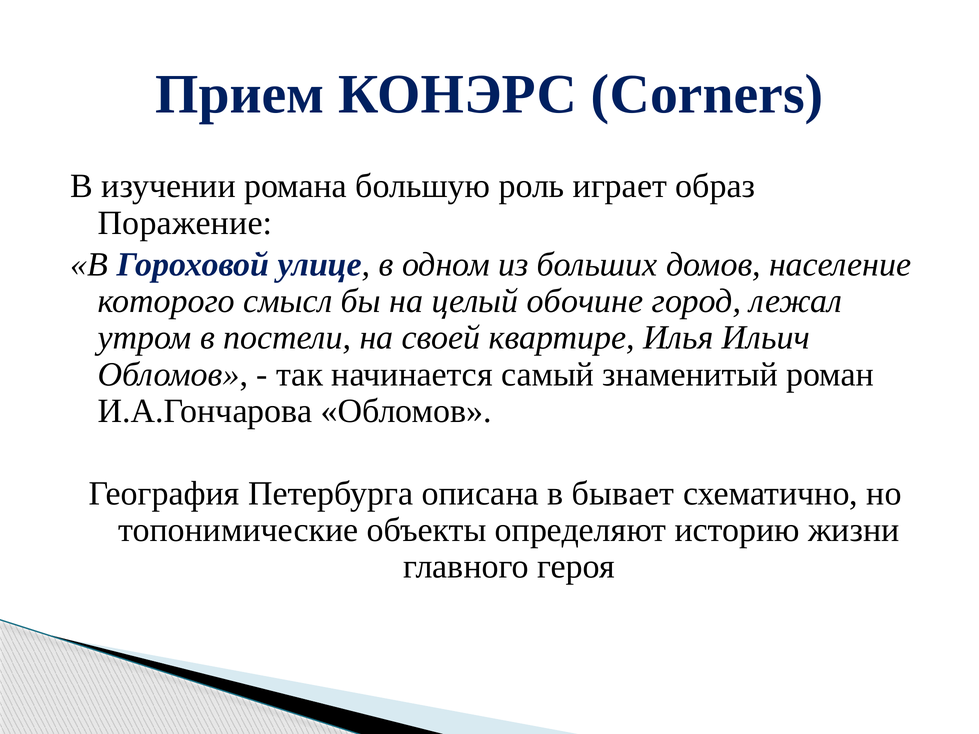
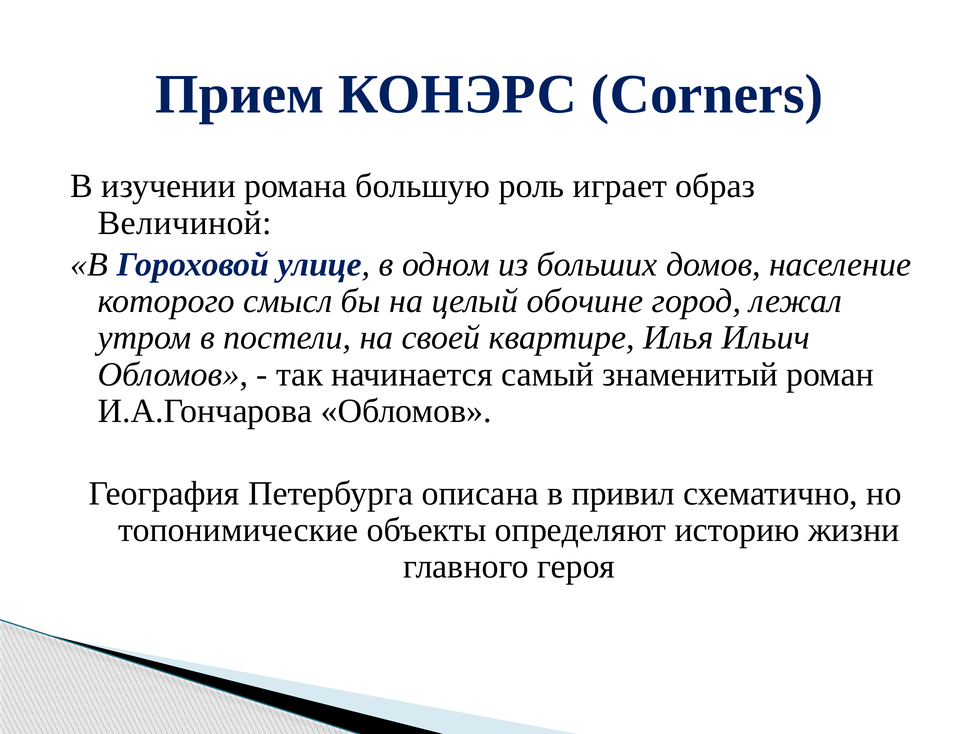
Поражение: Поражение -> Величиной
бывает: бывает -> привил
